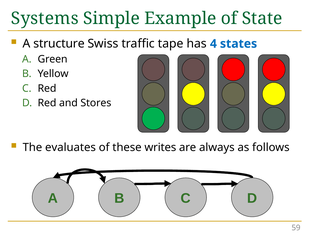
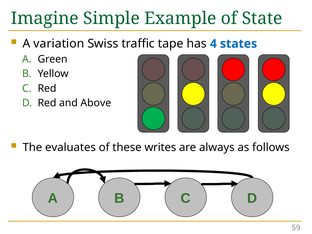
Systems: Systems -> Imagine
structure: structure -> variation
Stores: Stores -> Above
